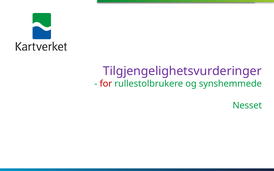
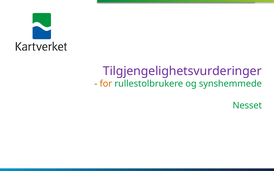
for colour: red -> orange
